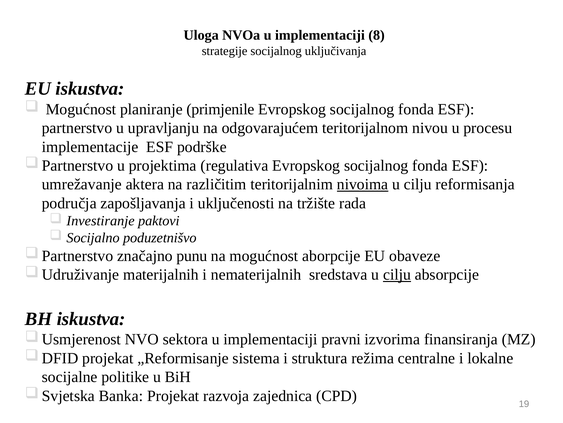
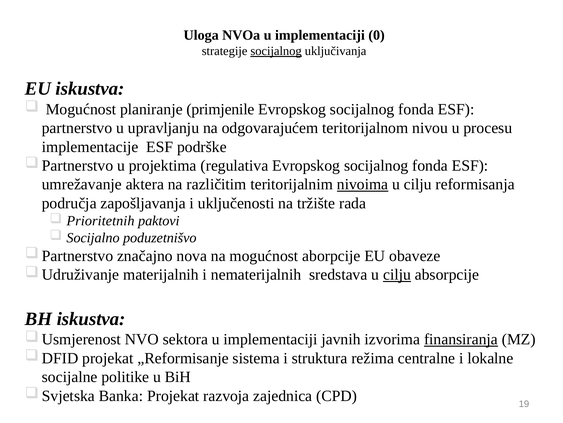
8: 8 -> 0
socijalnog at (276, 51) underline: none -> present
Investiranje: Investiranje -> Prioritetnih
punu: punu -> nova
pravni: pravni -> javnih
finansiranja underline: none -> present
